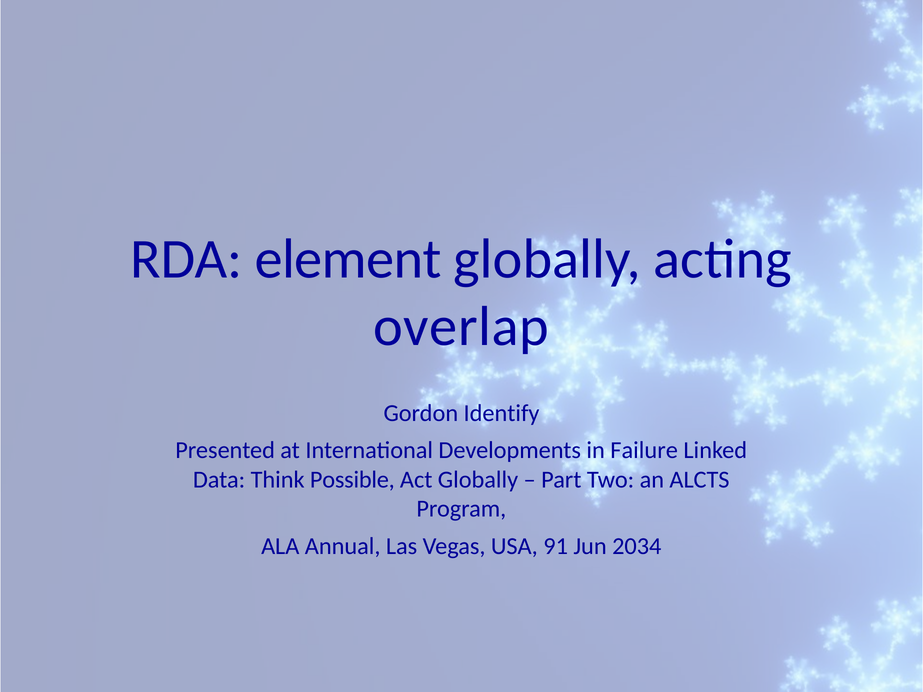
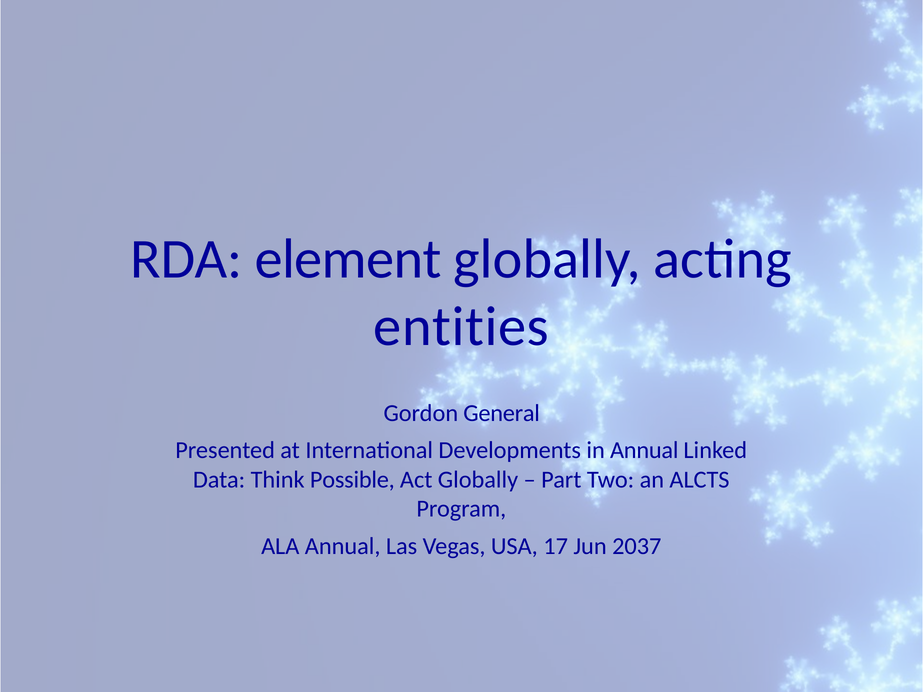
overlap: overlap -> entities
Identify: Identify -> General
in Failure: Failure -> Annual
91: 91 -> 17
2034: 2034 -> 2037
